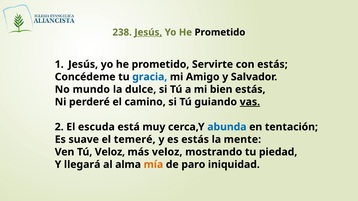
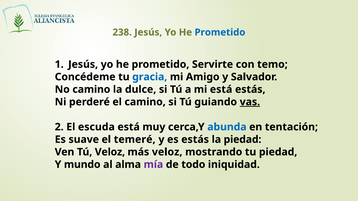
Jesús at (148, 32) underline: present -> none
Prometido at (220, 32) colour: black -> blue
con estás: estás -> temo
No mundo: mundo -> camino
mi bien: bien -> está
la mente: mente -> piedad
llegará: llegará -> mundo
mía colour: orange -> purple
paro: paro -> todo
